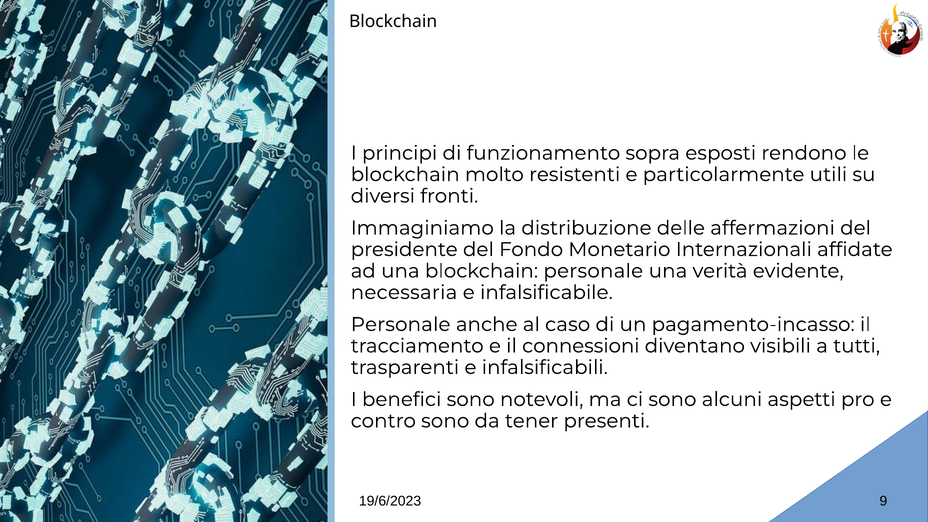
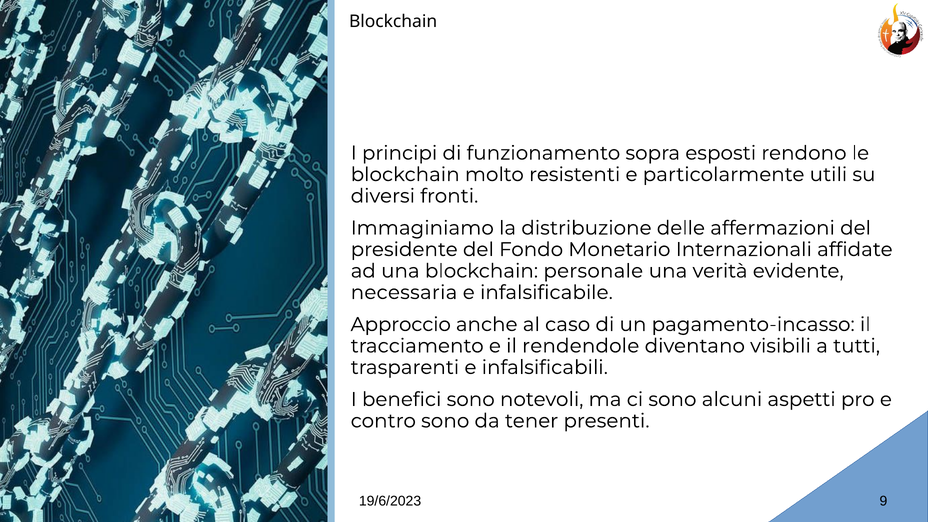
Personale at (401, 324): Personale -> Approccio
connessioni: connessioni -> rendendole
